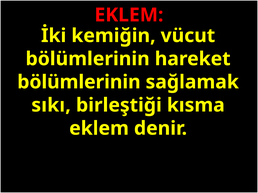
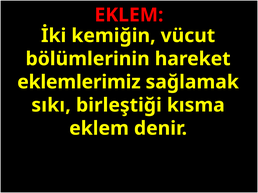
bölümlerinin at (79, 82): bölümlerinin -> eklemlerimiz
